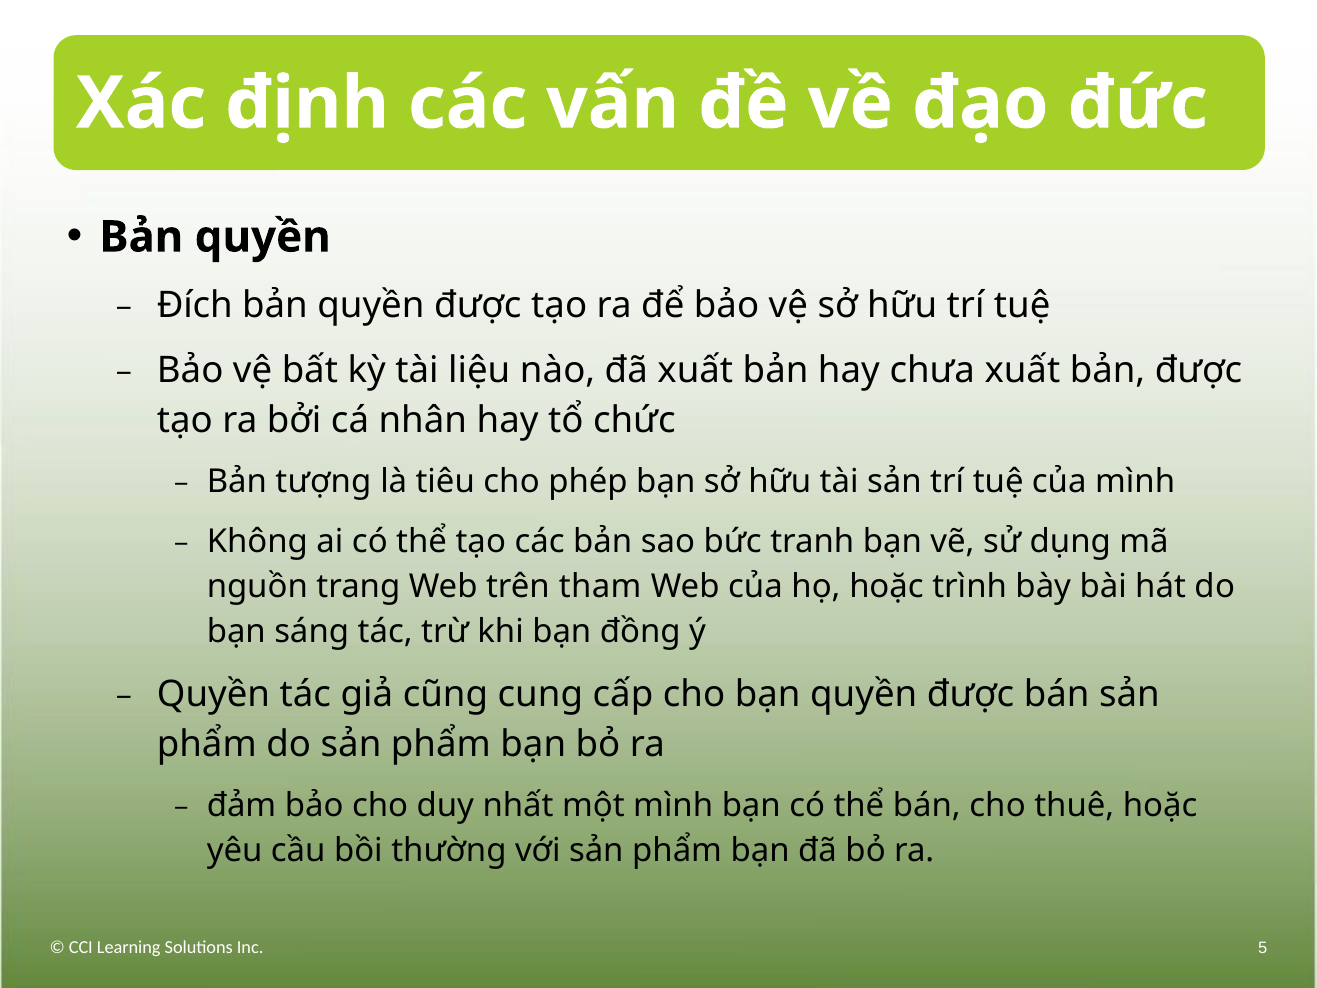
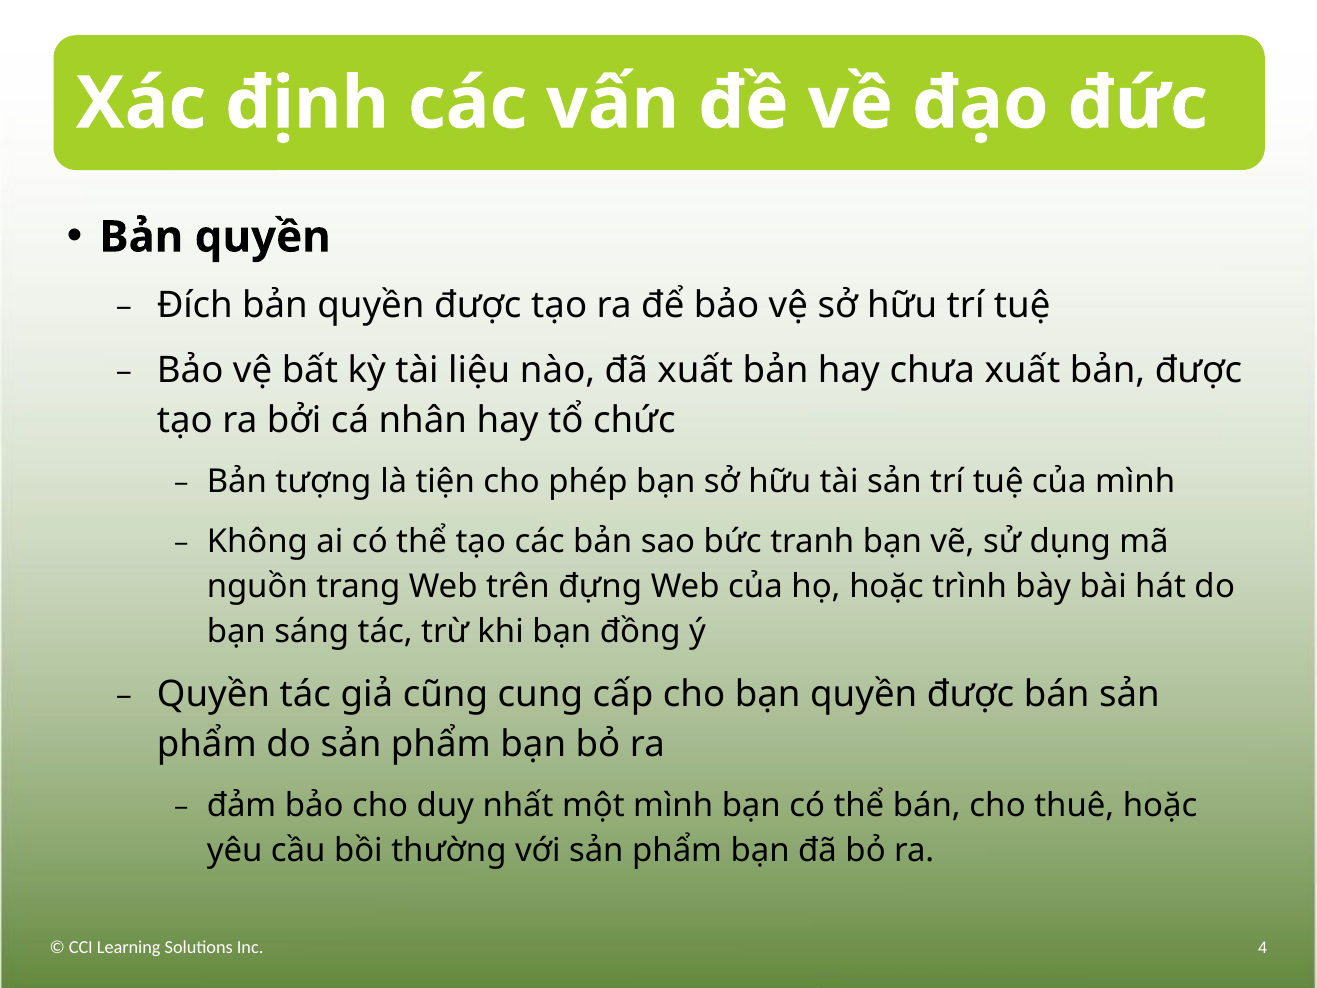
tiêu: tiêu -> tiện
tham: tham -> đựng
5: 5 -> 4
